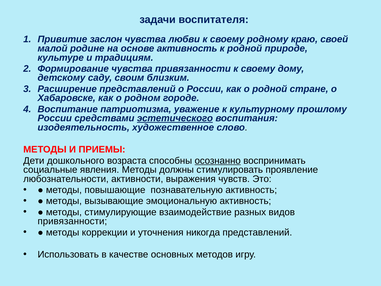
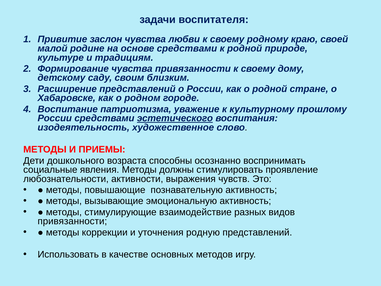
основе активность: активность -> средствами
осознанно underline: present -> none
никогда: никогда -> родную
